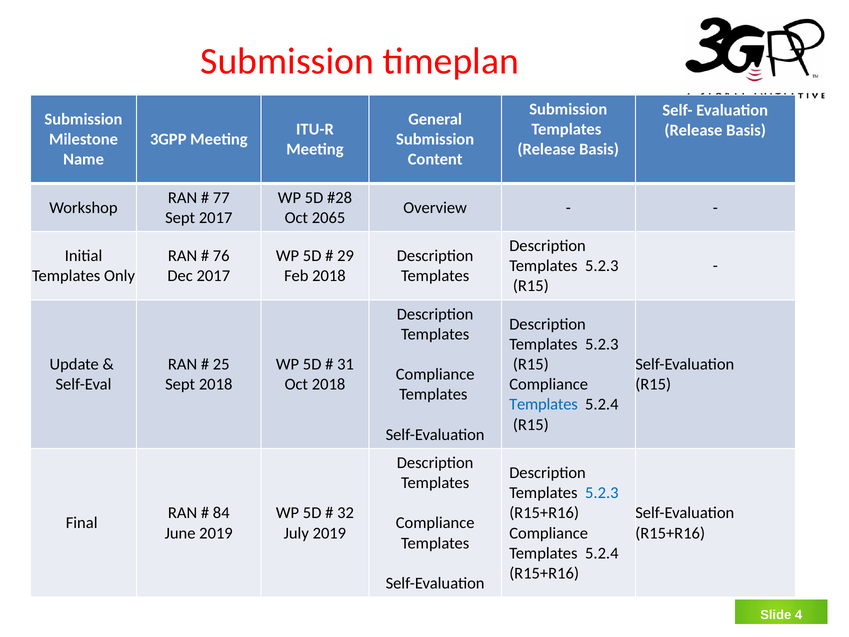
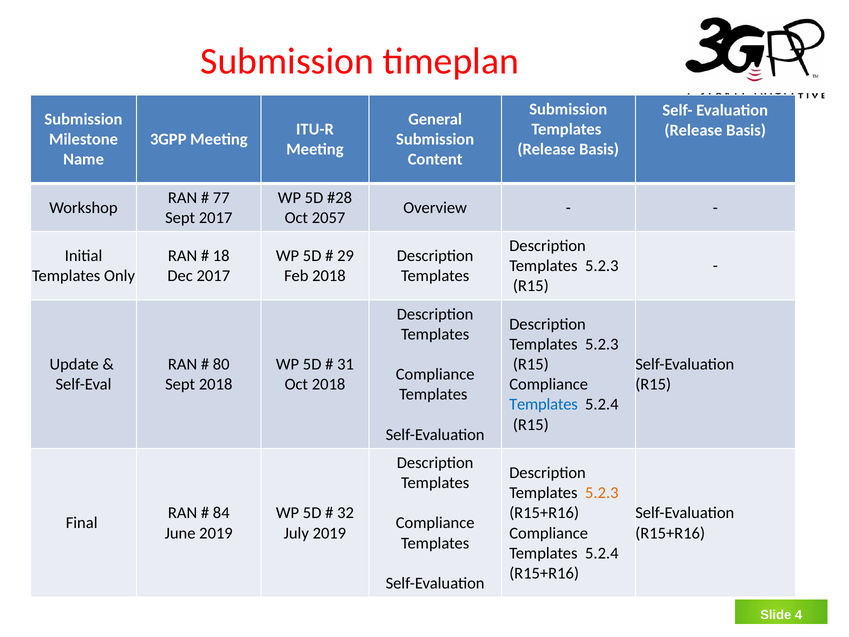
2065: 2065 -> 2057
76: 76 -> 18
25: 25 -> 80
5.2.3 at (602, 493) colour: blue -> orange
